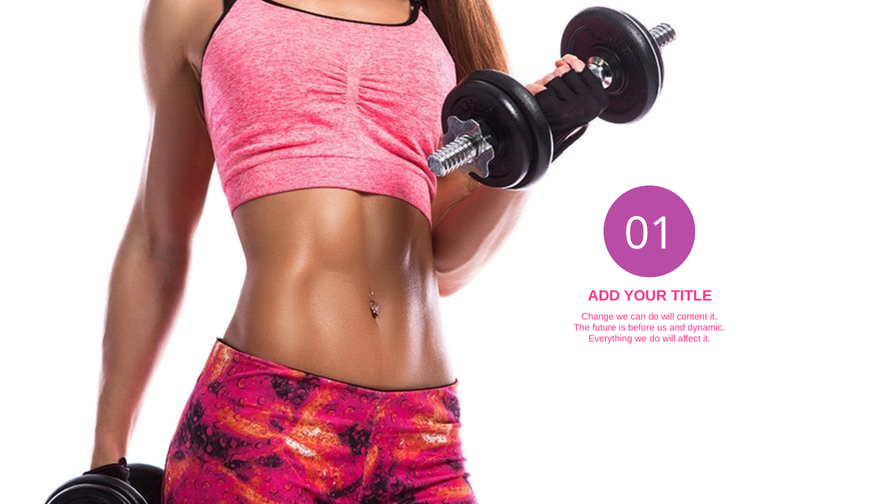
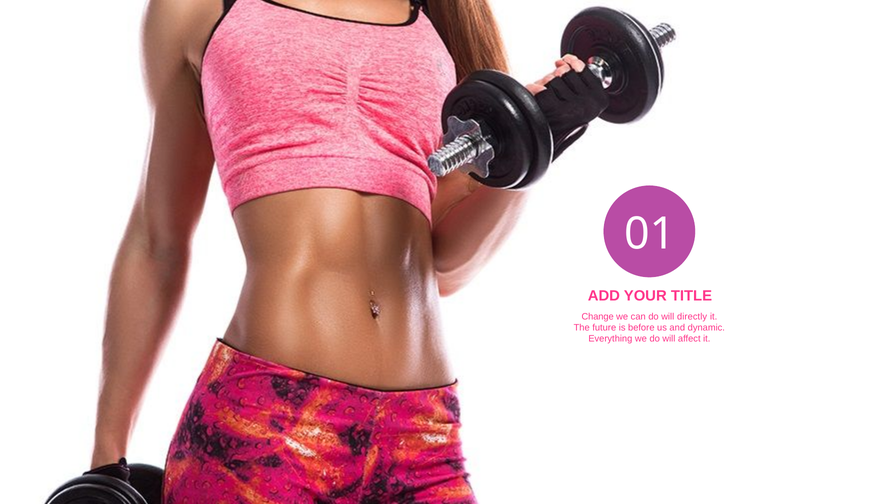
content: content -> directly
